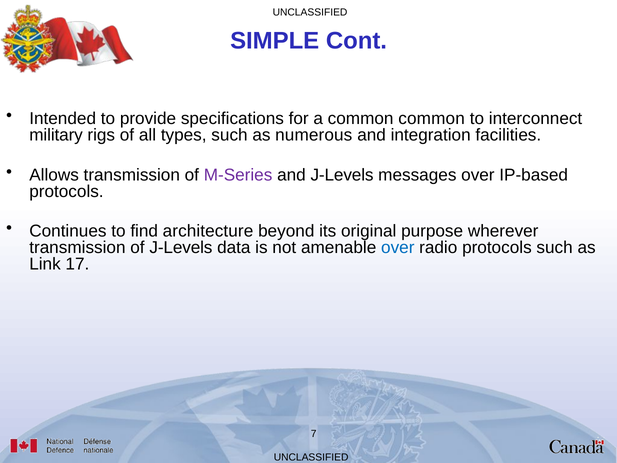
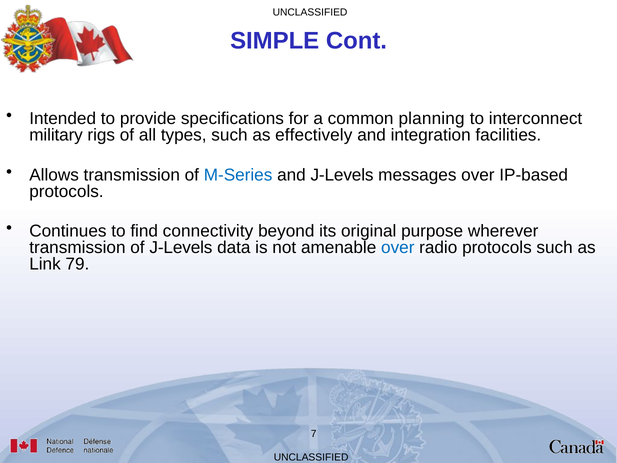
common common: common -> planning
numerous: numerous -> effectively
M-Series colour: purple -> blue
architecture: architecture -> connectivity
17: 17 -> 79
